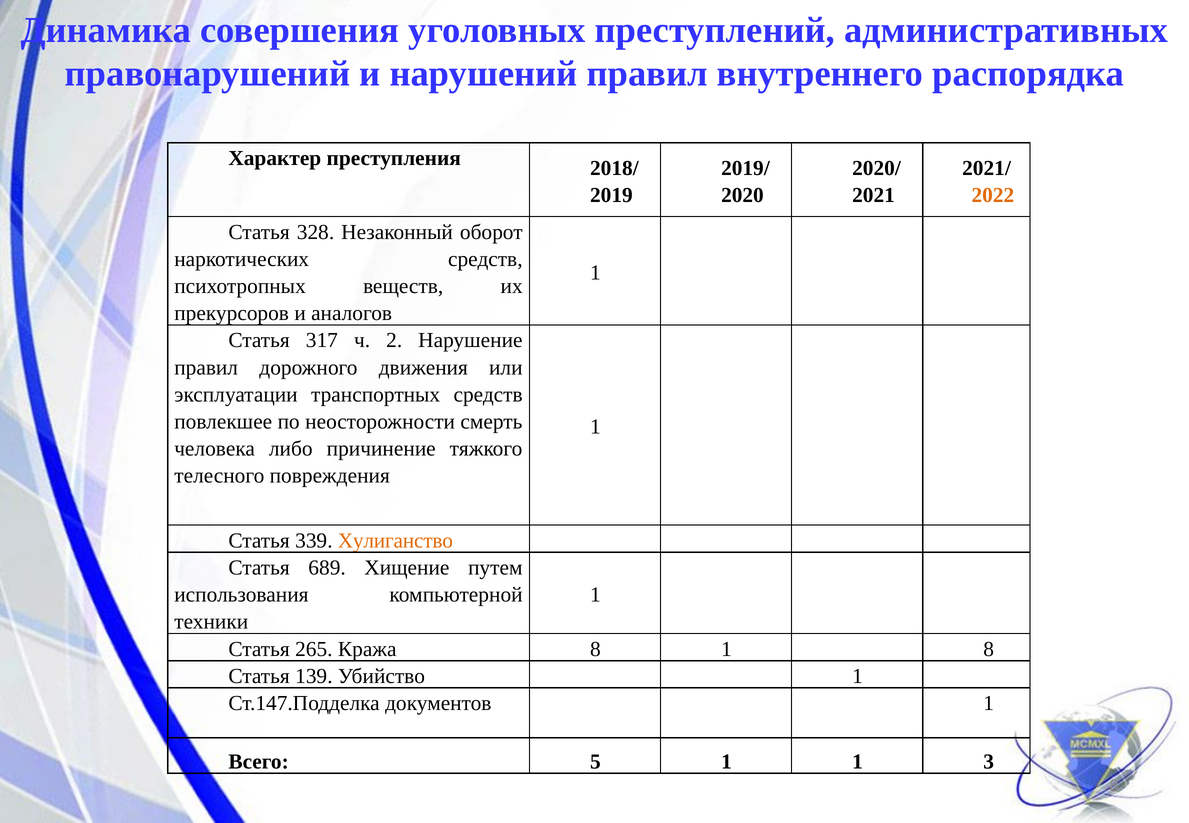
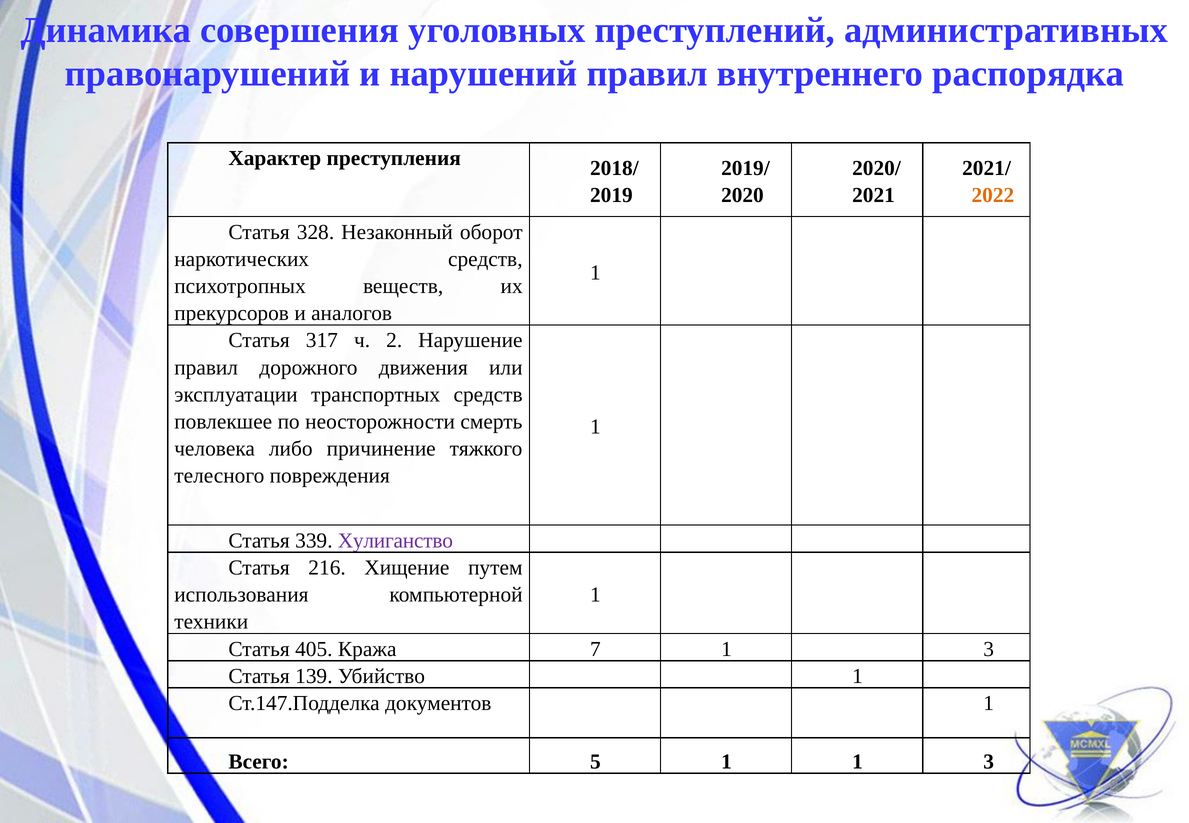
Хулиганство colour: orange -> purple
689: 689 -> 216
265: 265 -> 405
Кража 8: 8 -> 7
8 at (989, 649): 8 -> 3
